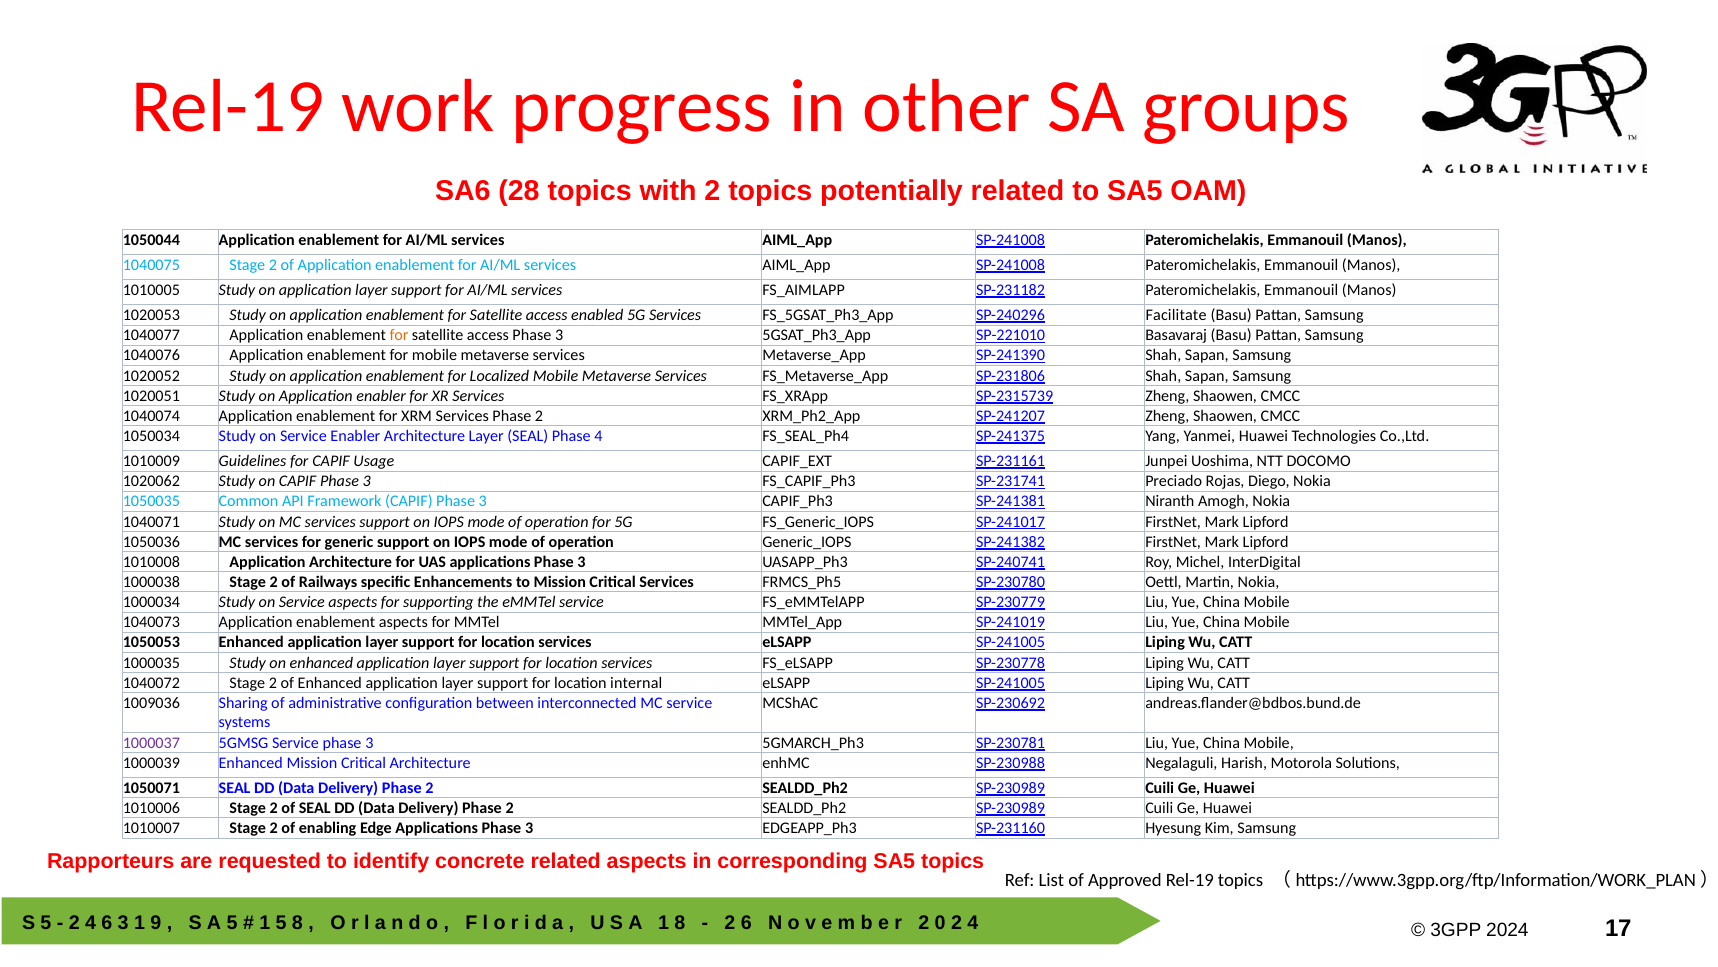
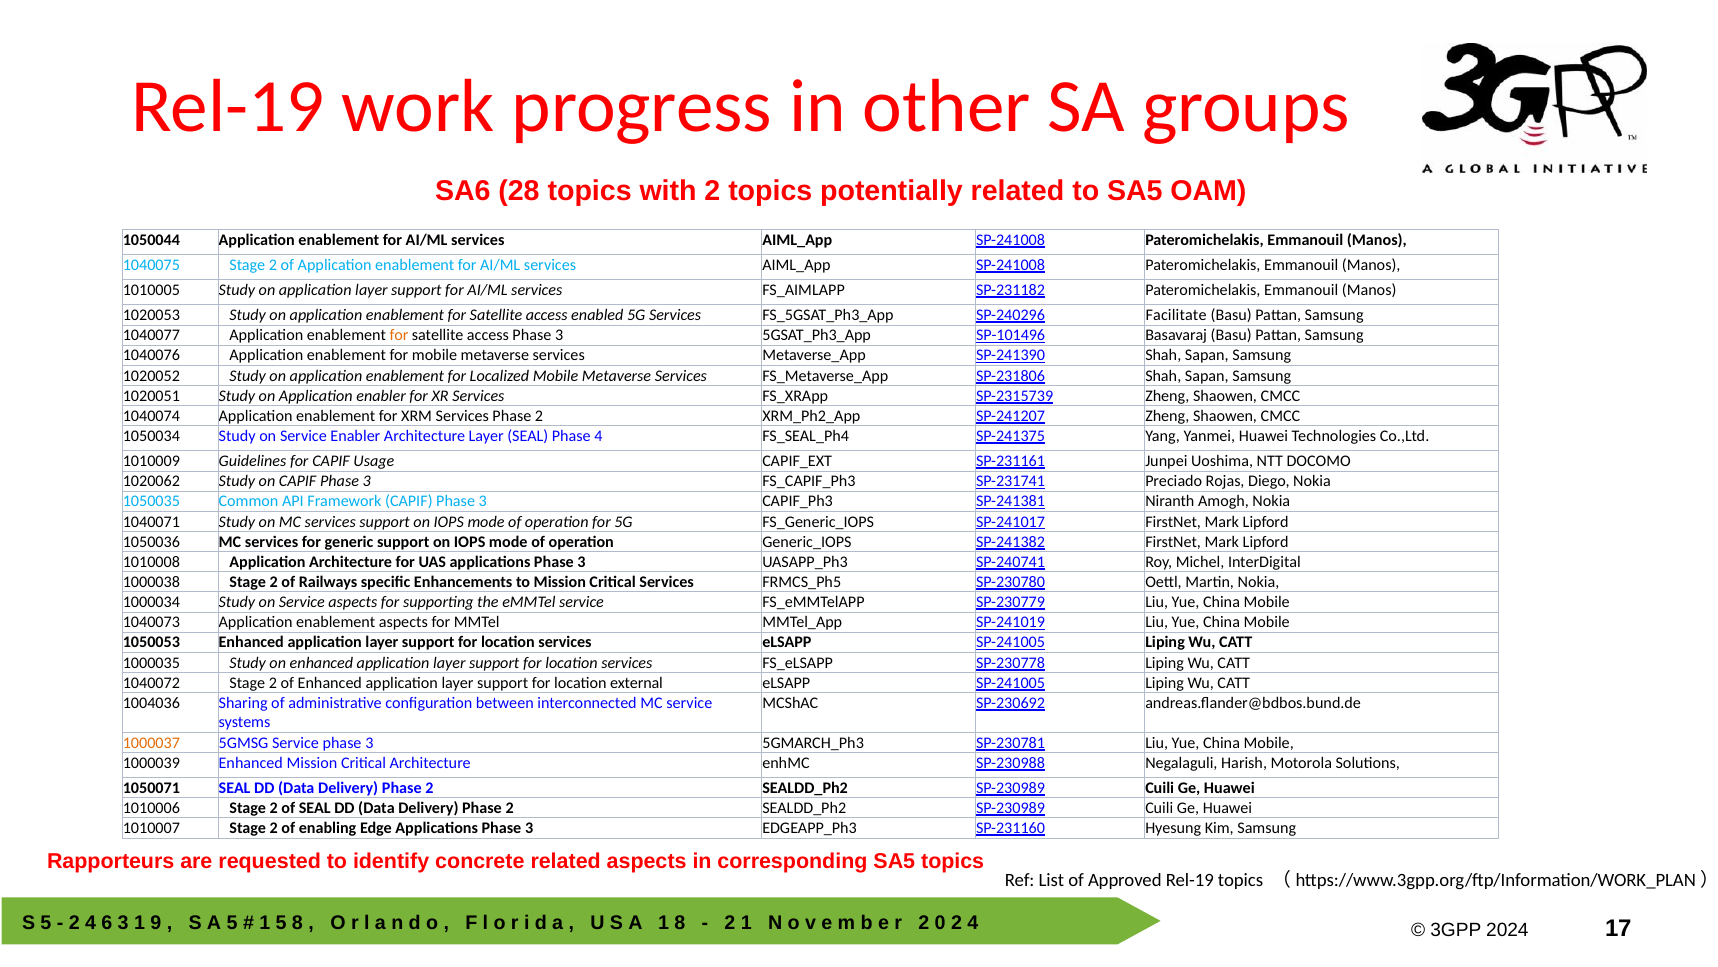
SP-221010: SP-221010 -> SP-101496
internal: internal -> external
1009036: 1009036 -> 1004036
1000037 colour: purple -> orange
2 6: 6 -> 1
